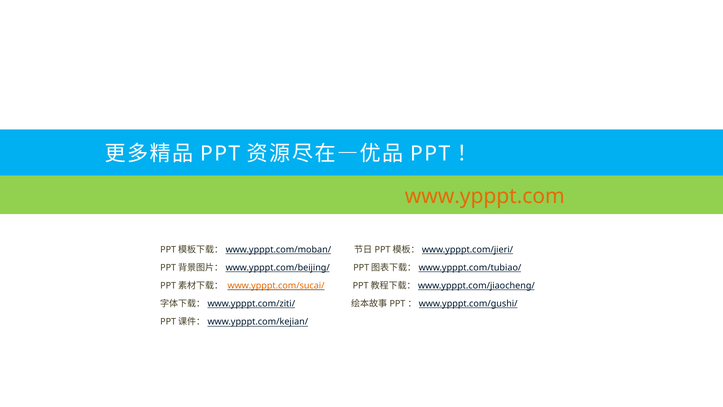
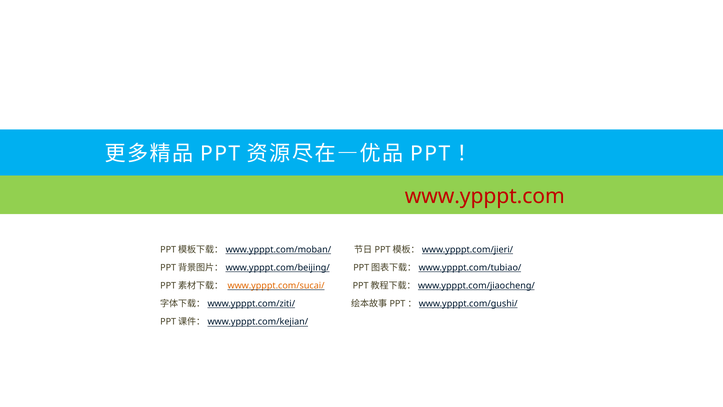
www.ypppt.com colour: orange -> red
